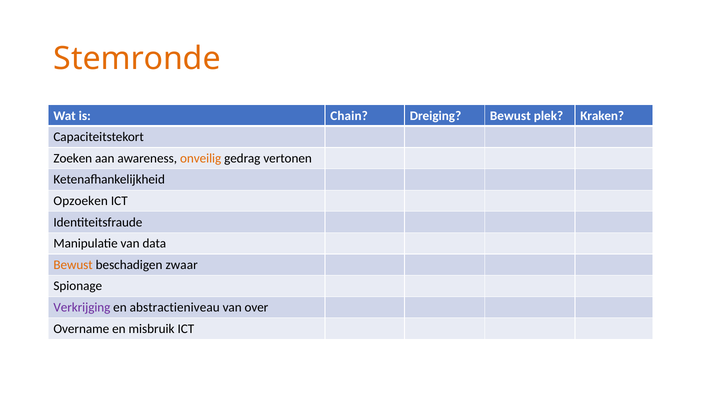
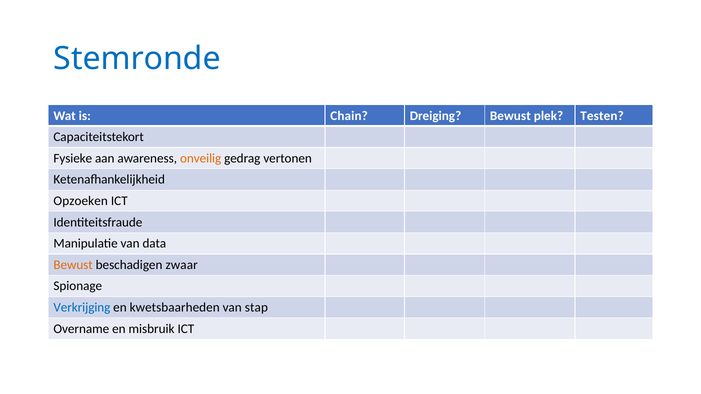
Stemronde colour: orange -> blue
Kraken: Kraken -> Testen
Zoeken: Zoeken -> Fysieke
Verkrijging colour: purple -> blue
abstractieniveau: abstractieniveau -> kwetsbaarheden
over: over -> stap
